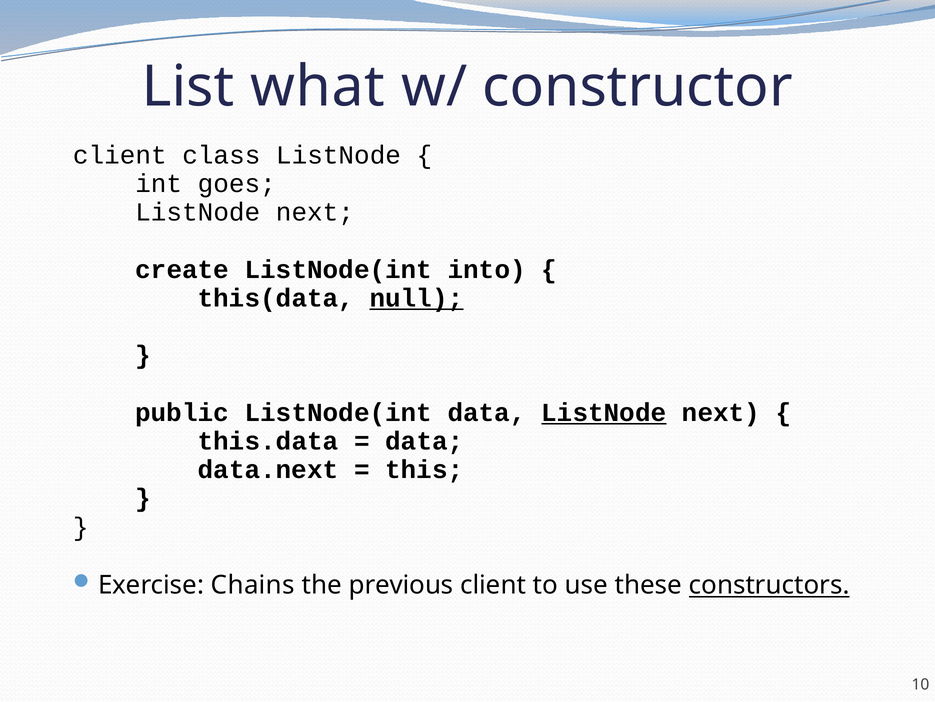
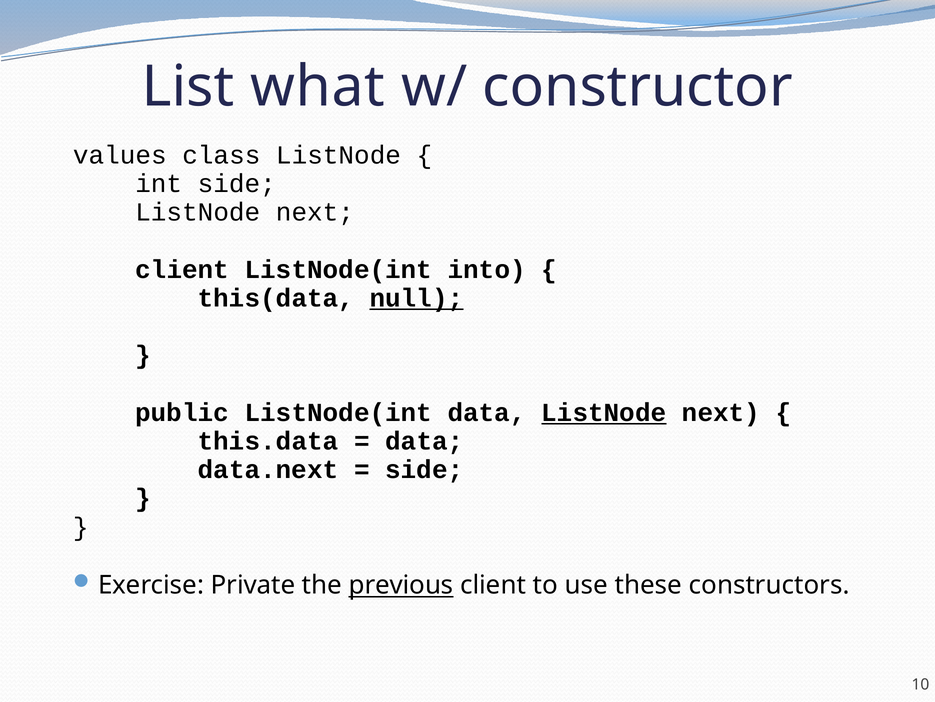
client at (120, 155): client -> values
int goes: goes -> side
create at (182, 269): create -> client
this at (424, 469): this -> side
Chains: Chains -> Private
previous underline: none -> present
constructors underline: present -> none
